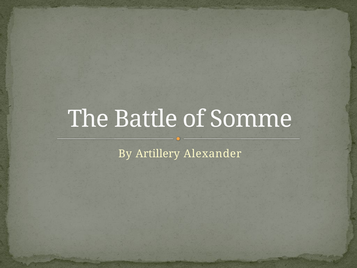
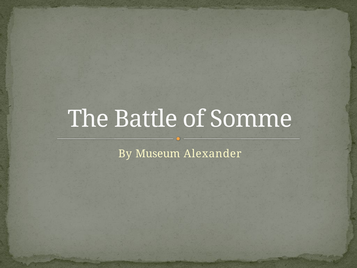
Artillery: Artillery -> Museum
